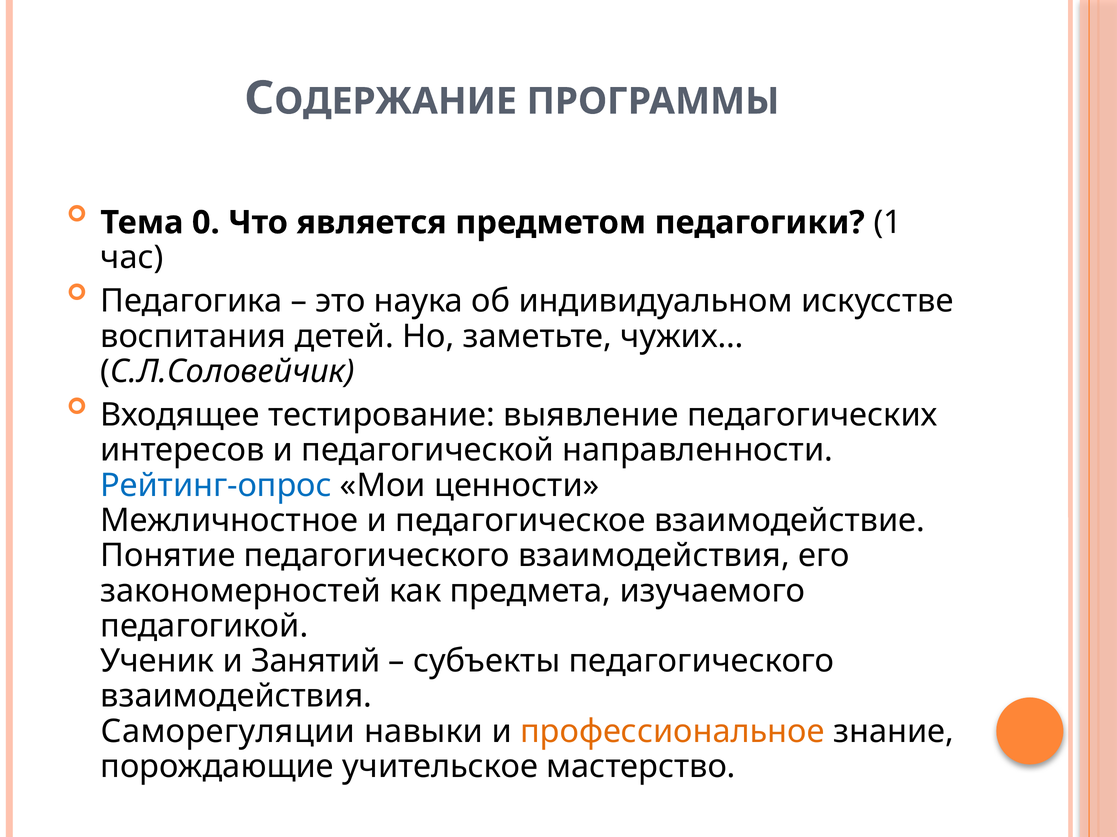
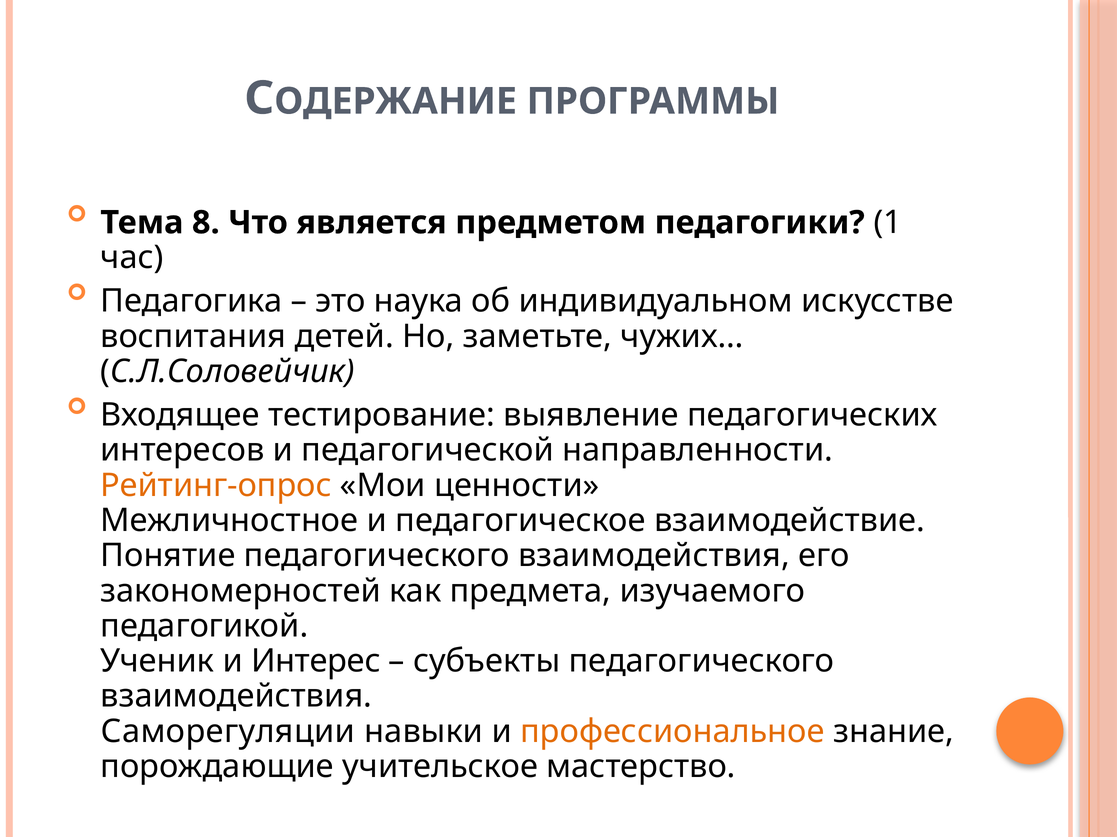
0: 0 -> 8
Рейтинг-опрос colour: blue -> orange
Занятий: Занятий -> Интерес
